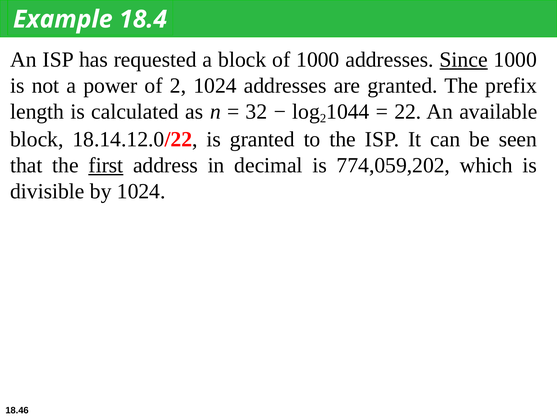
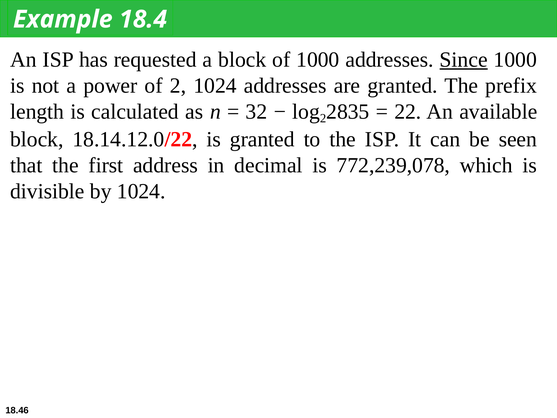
1044: 1044 -> 2835
first underline: present -> none
774,059,202: 774,059,202 -> 772,239,078
